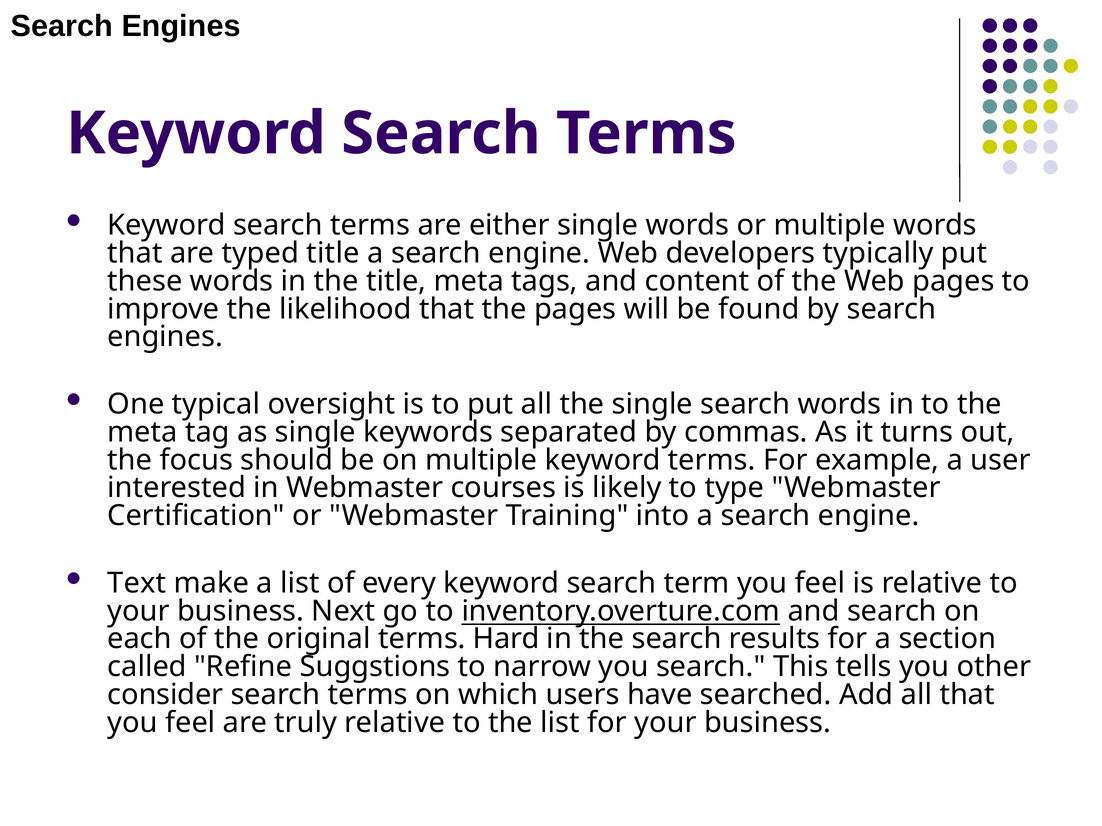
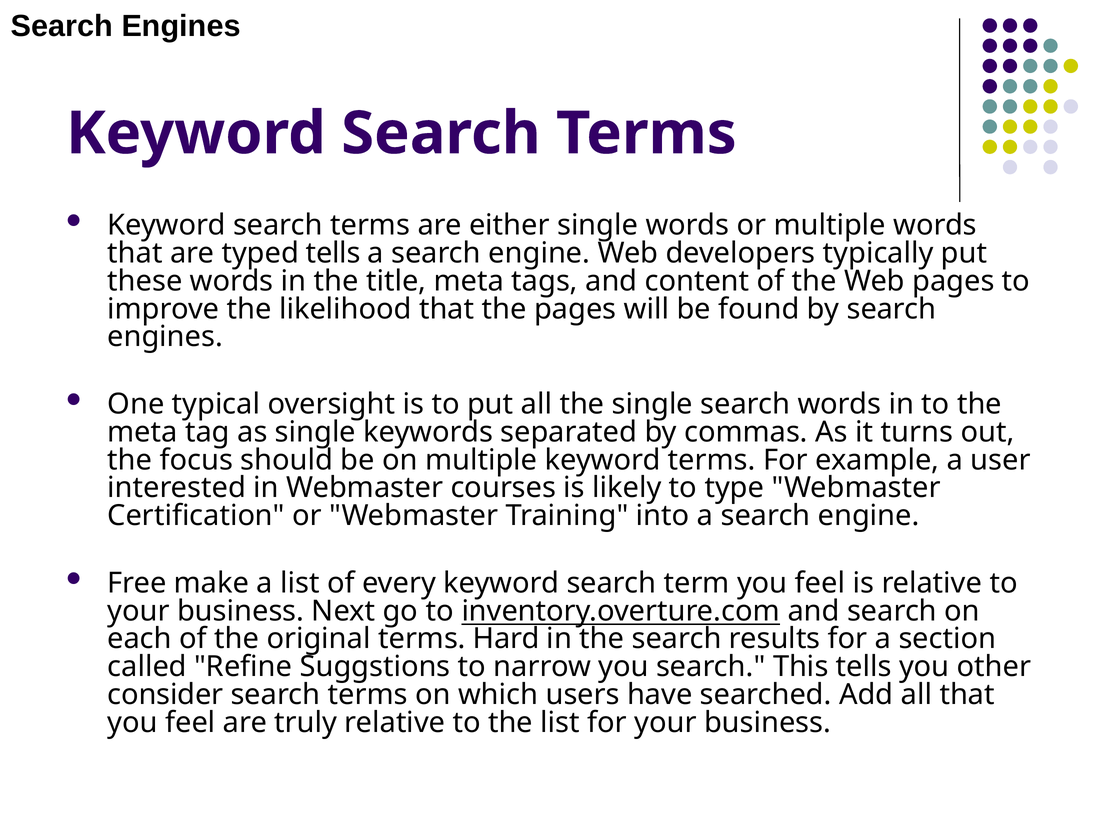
typed title: title -> tells
Text: Text -> Free
